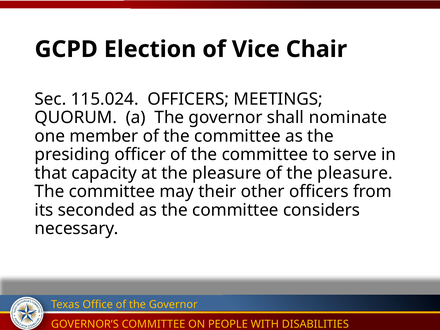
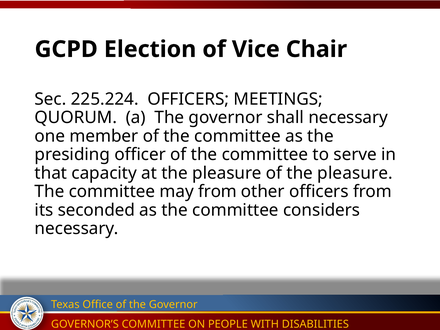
115.024: 115.024 -> 225.224
shall nominate: nominate -> necessary
may their: their -> from
